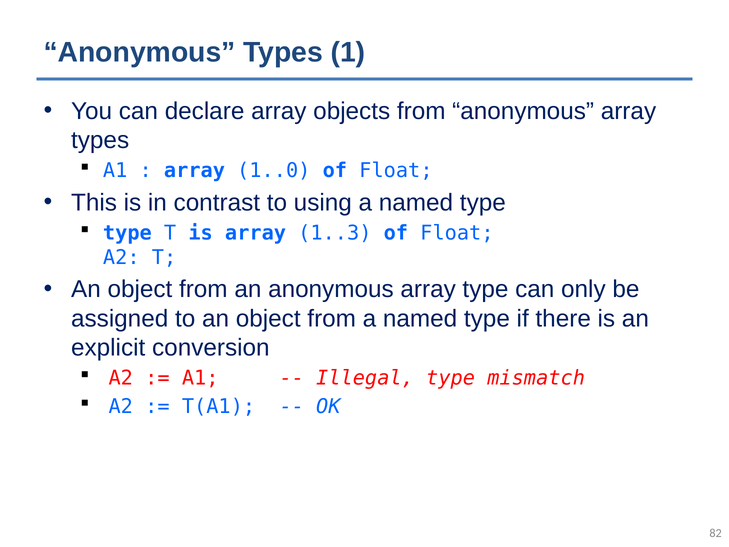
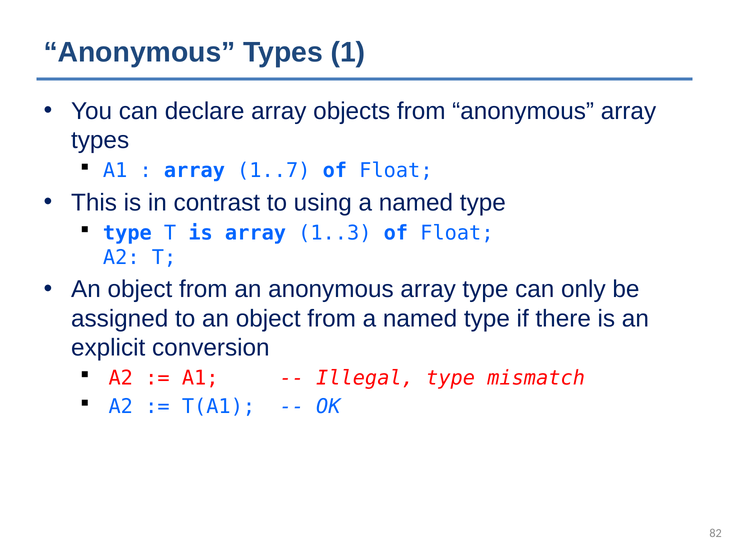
1..0: 1..0 -> 1..7
